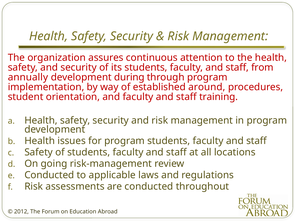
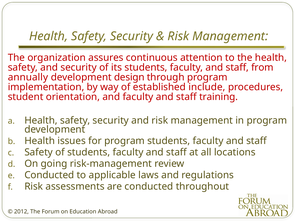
during: during -> design
around: around -> include
